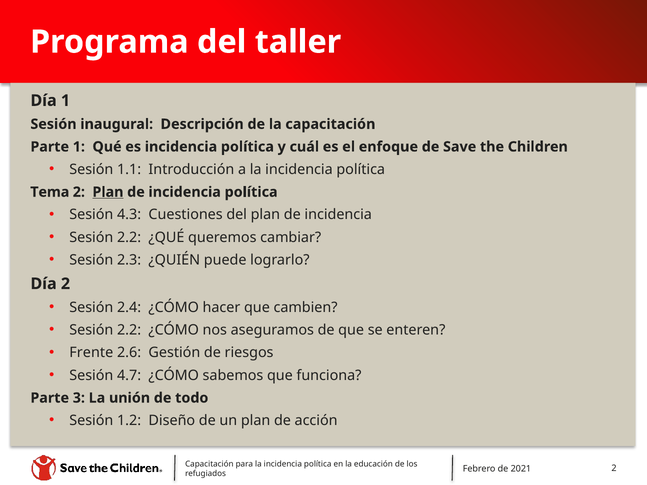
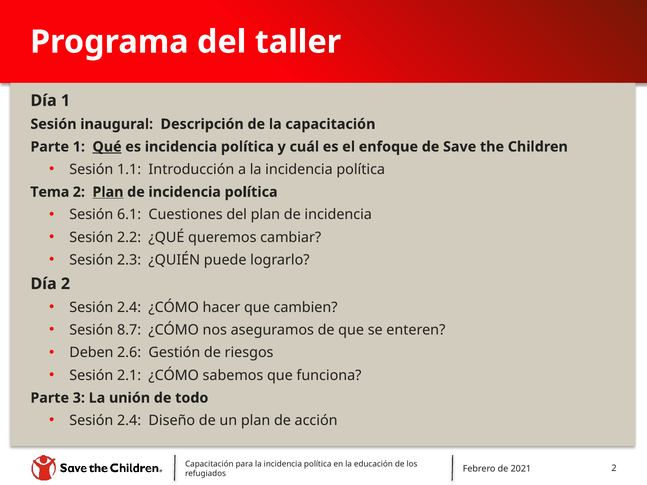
Qué underline: none -> present
4.3: 4.3 -> 6.1
2.2 at (129, 330): 2.2 -> 8.7
Frente: Frente -> Deben
4.7: 4.7 -> 2.1
1.2 at (129, 421): 1.2 -> 2.4
